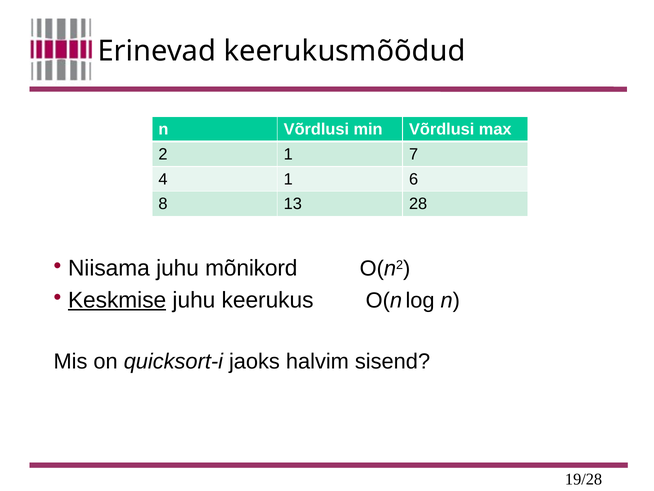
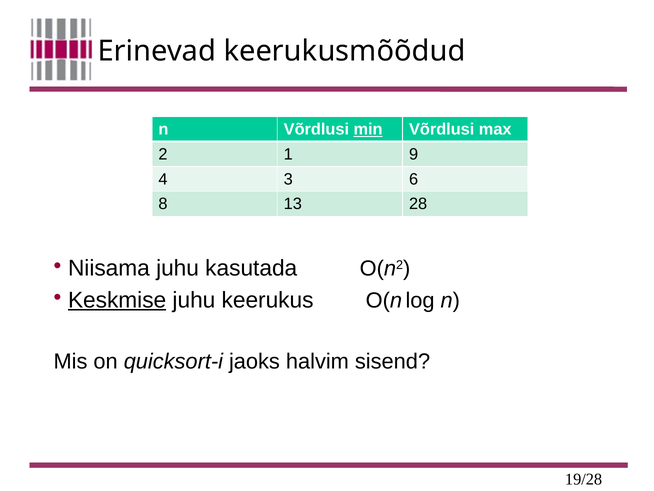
min underline: none -> present
7: 7 -> 9
4 1: 1 -> 3
mõnikord: mõnikord -> kasutada
